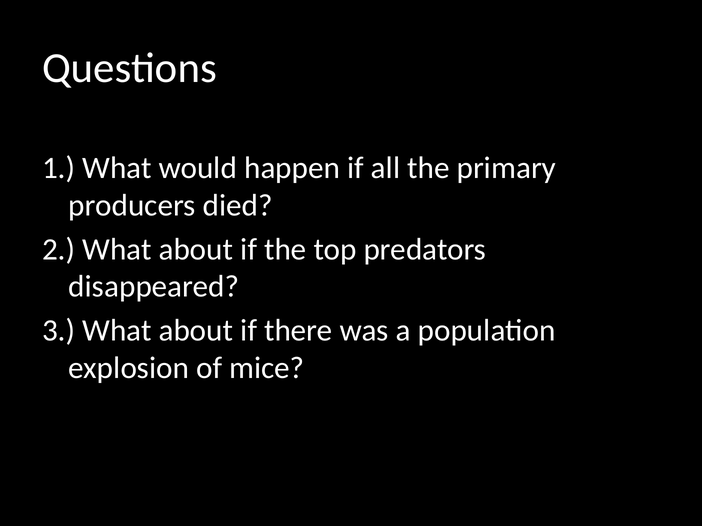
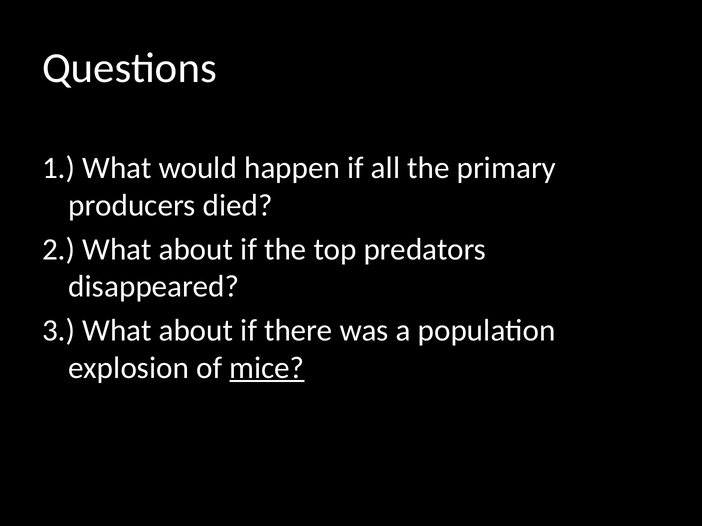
mice underline: none -> present
